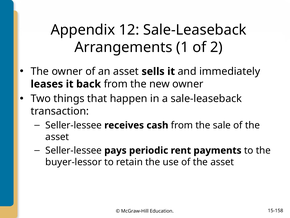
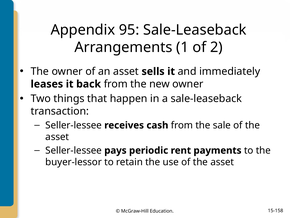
12: 12 -> 95
